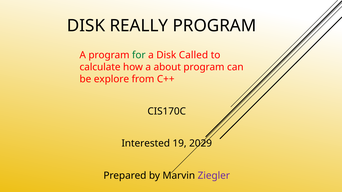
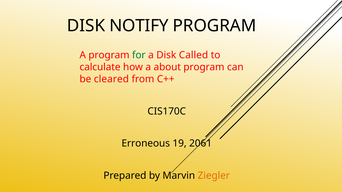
REALLY: REALLY -> NOTIFY
explore: explore -> cleared
Interested: Interested -> Erroneous
2029: 2029 -> 2061
Ziegler colour: purple -> orange
